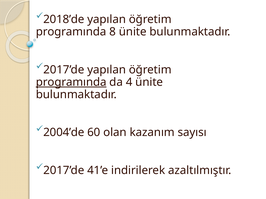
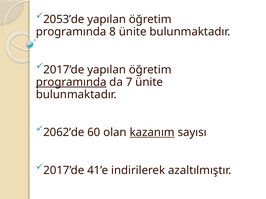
2018’de: 2018’de -> 2053’de
4: 4 -> 7
2004’de: 2004’de -> 2062’de
kazanım underline: none -> present
